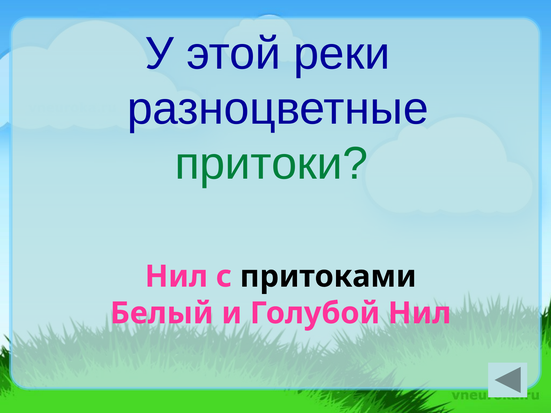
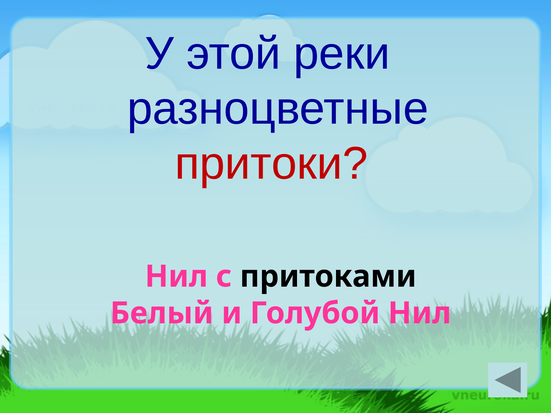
притоки colour: green -> red
